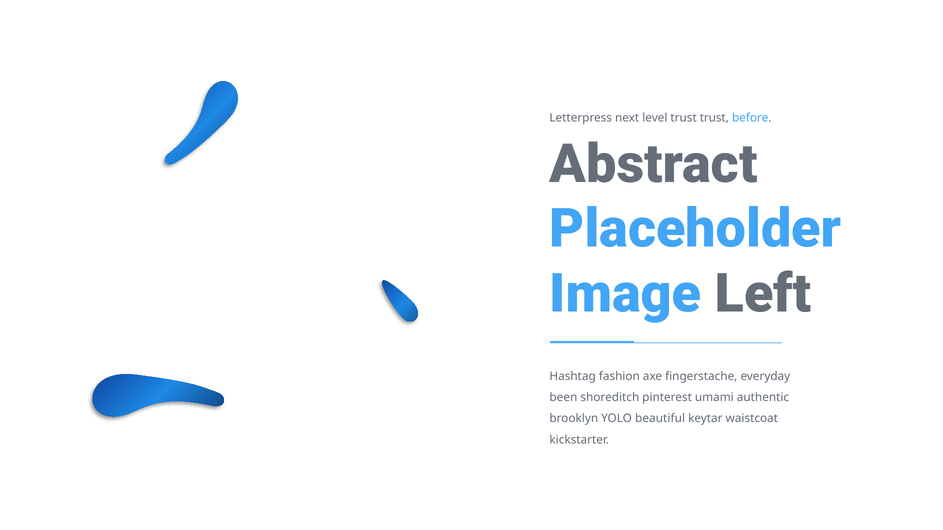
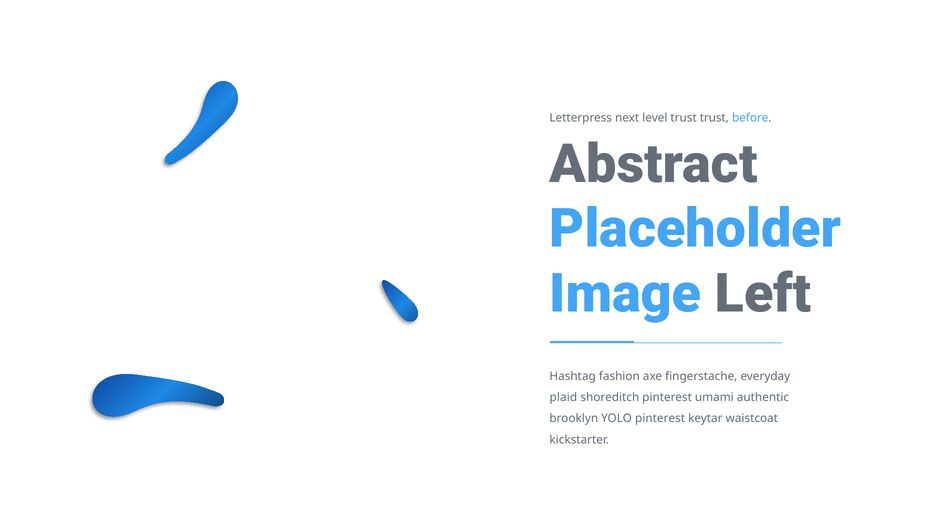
been: been -> plaid
YOLO beautiful: beautiful -> pinterest
